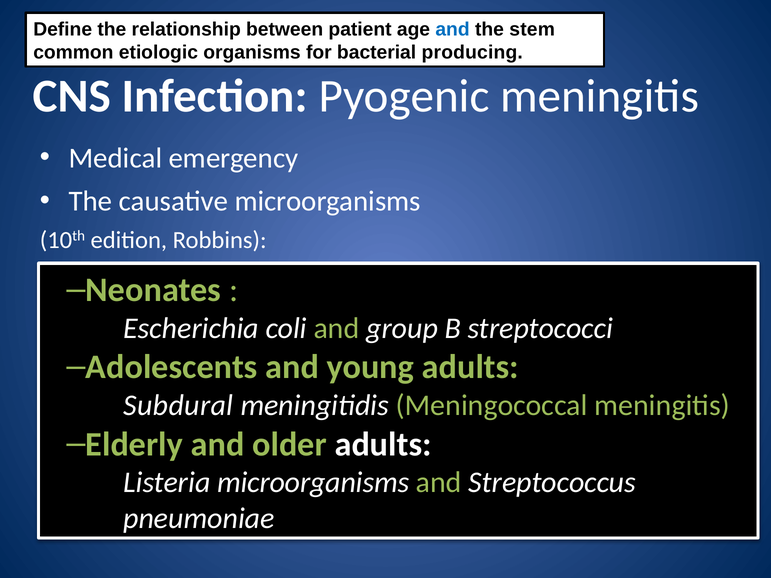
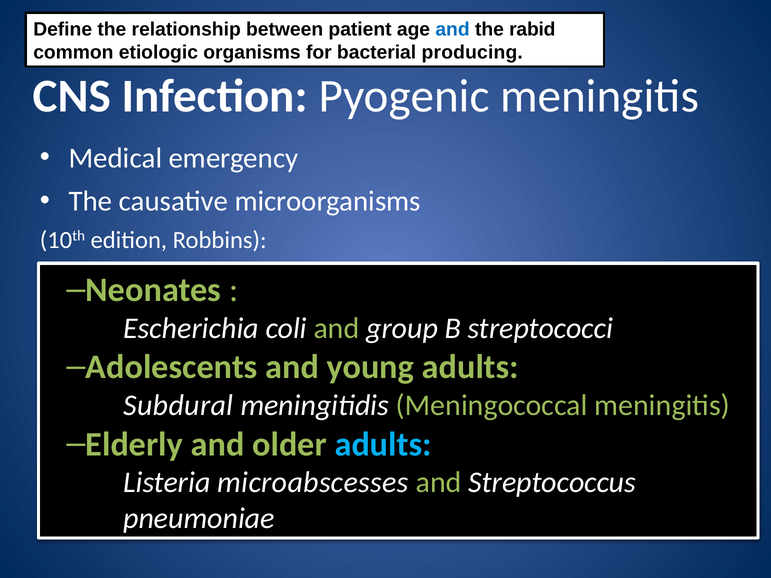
stem: stem -> rabid
adults at (383, 444) colour: white -> light blue
Listeria microorganisms: microorganisms -> microabscesses
